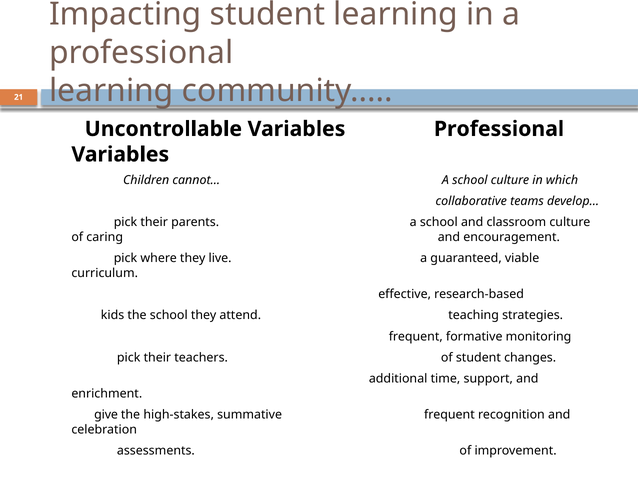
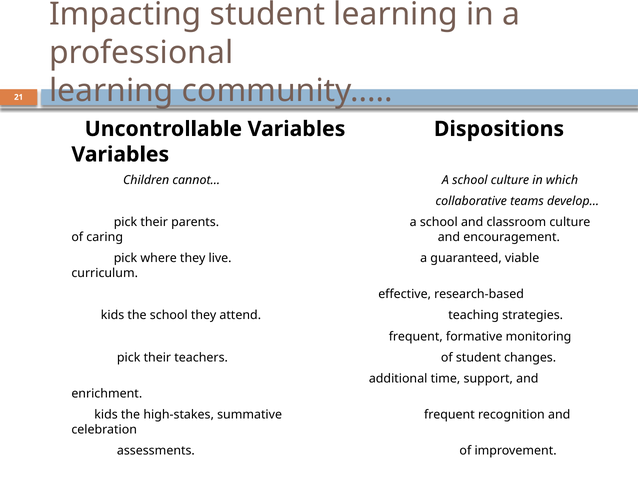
Variables Professional: Professional -> Dispositions
give at (106, 415): give -> kids
